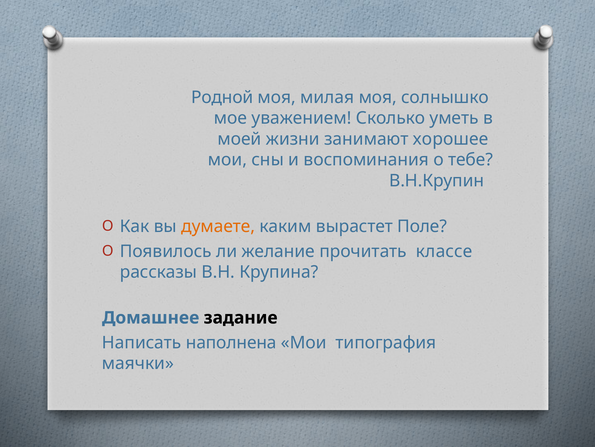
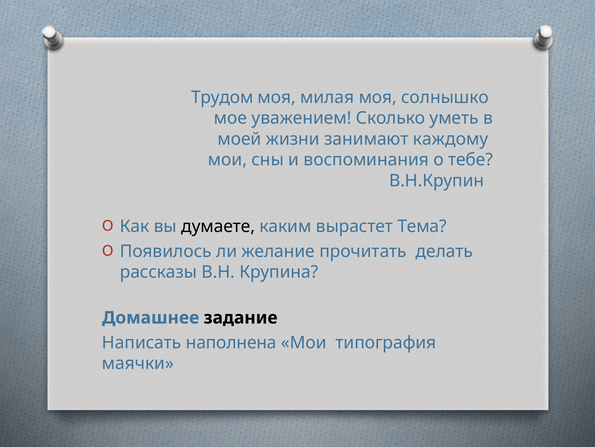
Родной: Родной -> Трудом
хорошее: хорошее -> каждому
думаете colour: orange -> black
Поле: Поле -> Тема
классе: классе -> делать
